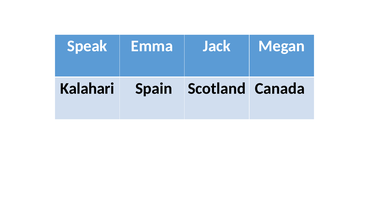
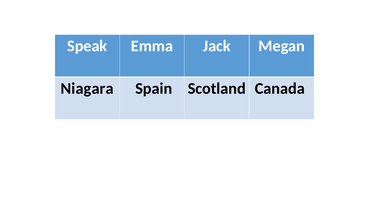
Kalahari: Kalahari -> Niagara
